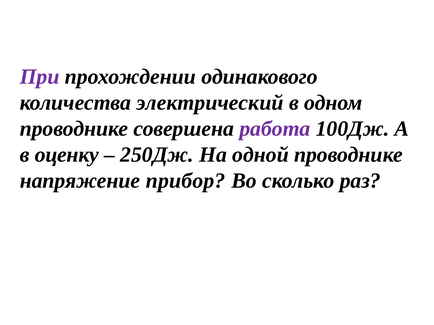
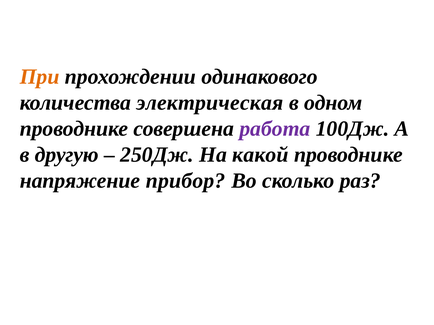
При colour: purple -> orange
электрический: электрический -> электрическая
оценку: оценку -> другую
одной: одной -> какой
